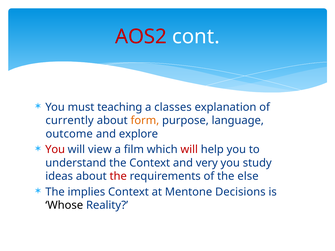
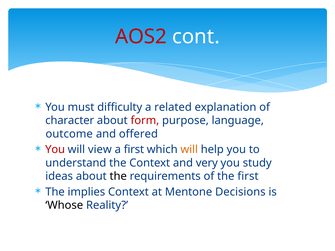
teaching: teaching -> difficulty
classes: classes -> related
currently: currently -> character
form colour: orange -> red
explore: explore -> offered
a film: film -> first
will at (189, 150) colour: red -> orange
the at (118, 176) colour: red -> black
the else: else -> first
